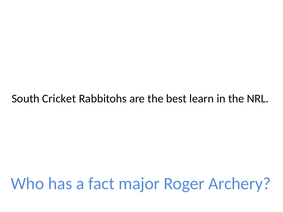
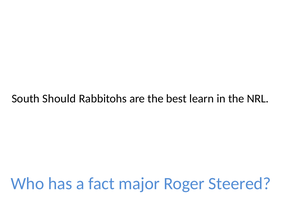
Cricket: Cricket -> Should
Archery: Archery -> Steered
